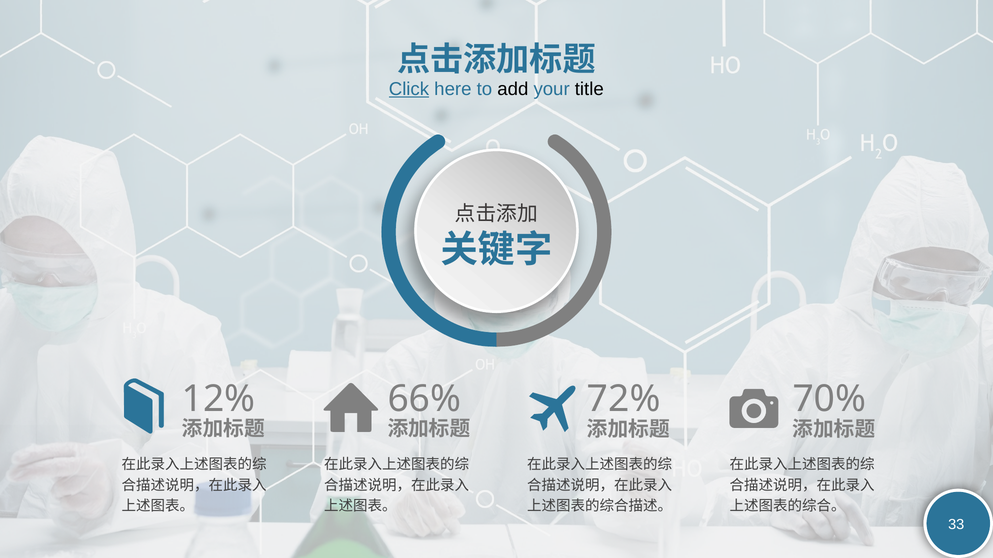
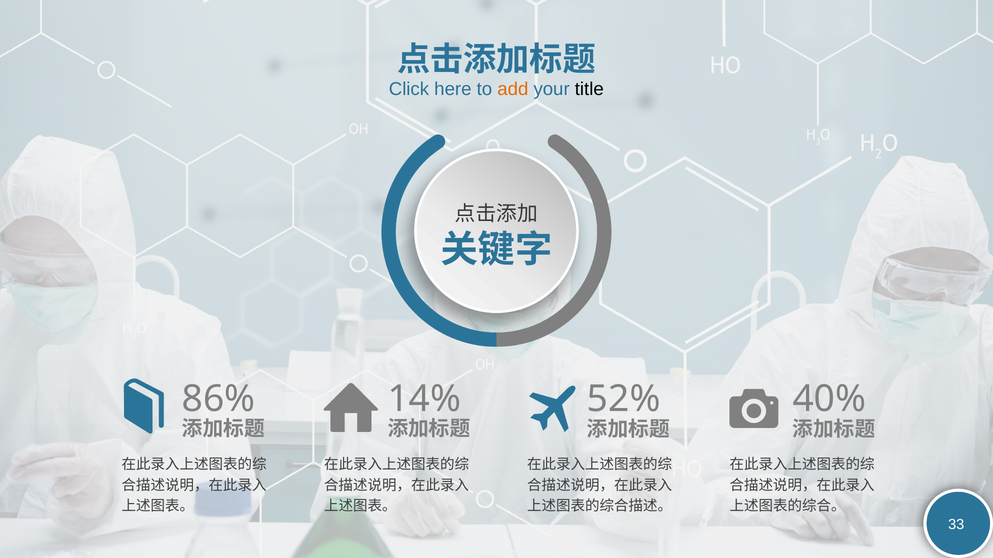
Click underline: present -> none
add colour: black -> orange
12%: 12% -> 86%
66%: 66% -> 14%
72%: 72% -> 52%
70%: 70% -> 40%
